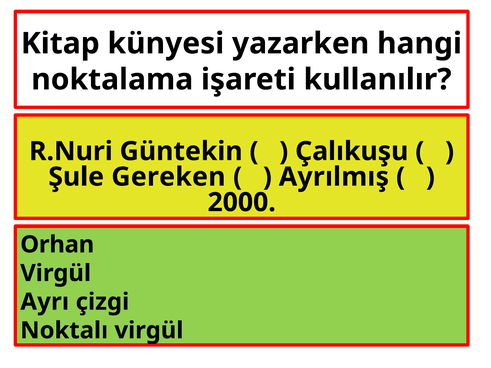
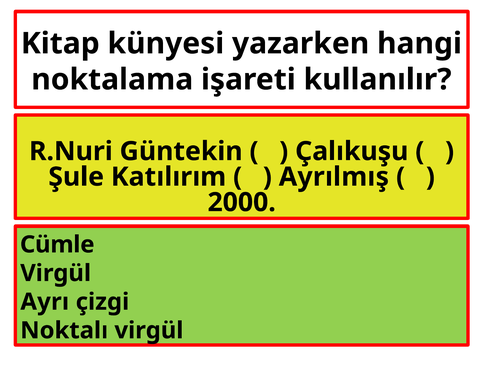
Gereken: Gereken -> Katılırım
Orhan: Orhan -> Cümle
